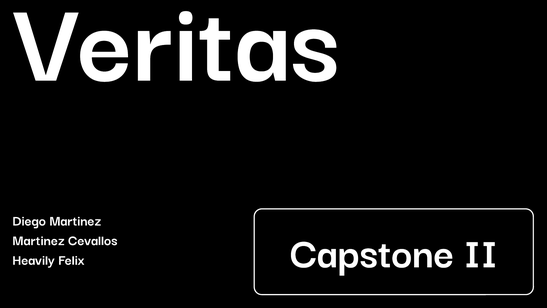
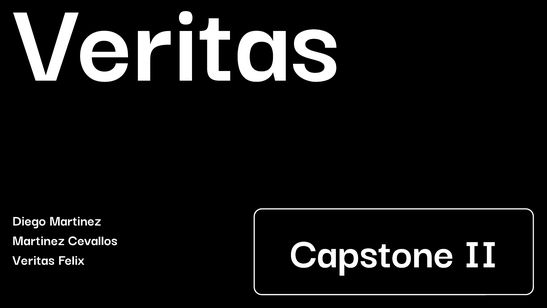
Heavily at (34, 259): Heavily -> Veritas
